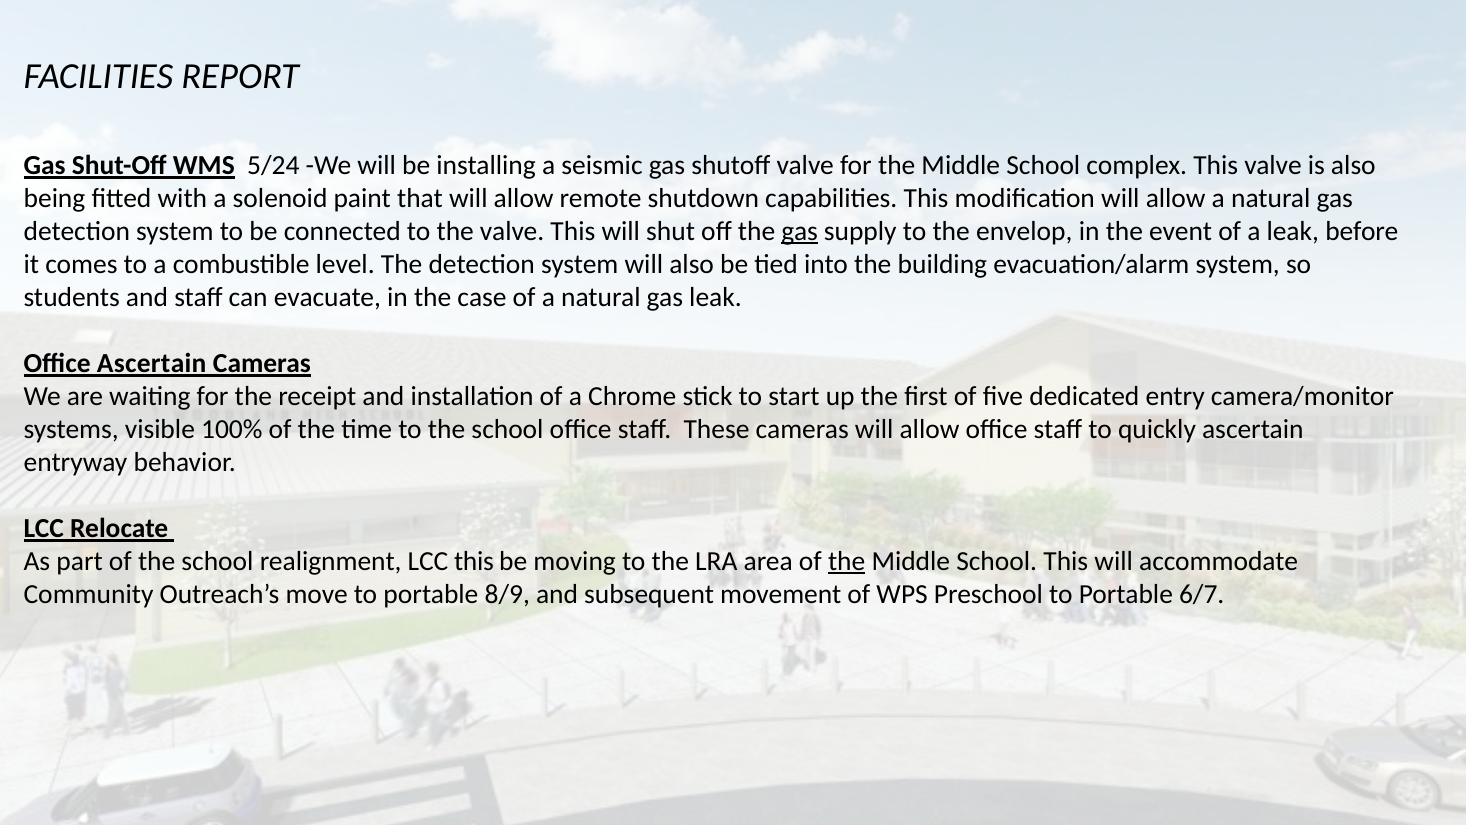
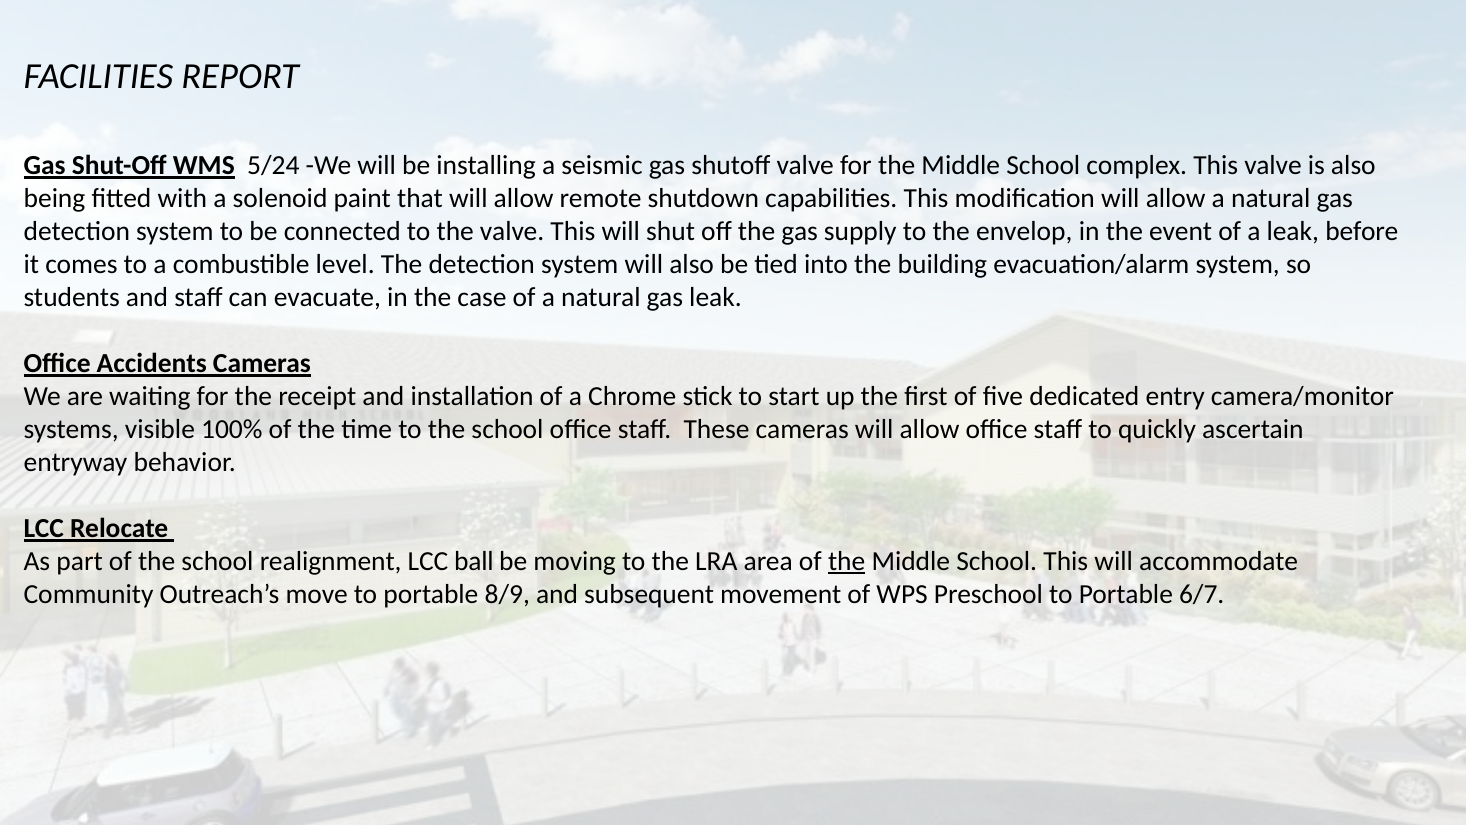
gas at (800, 231) underline: present -> none
Office Ascertain: Ascertain -> Accidents
LCC this: this -> ball
